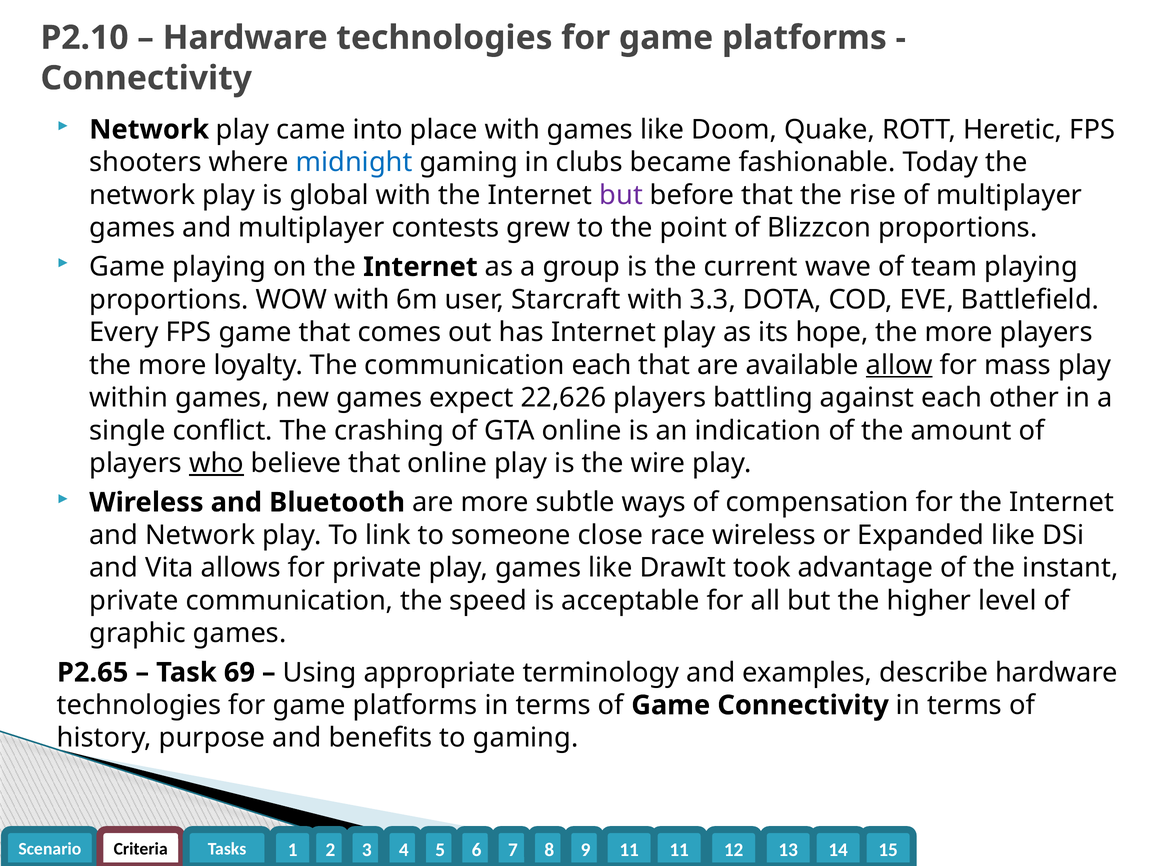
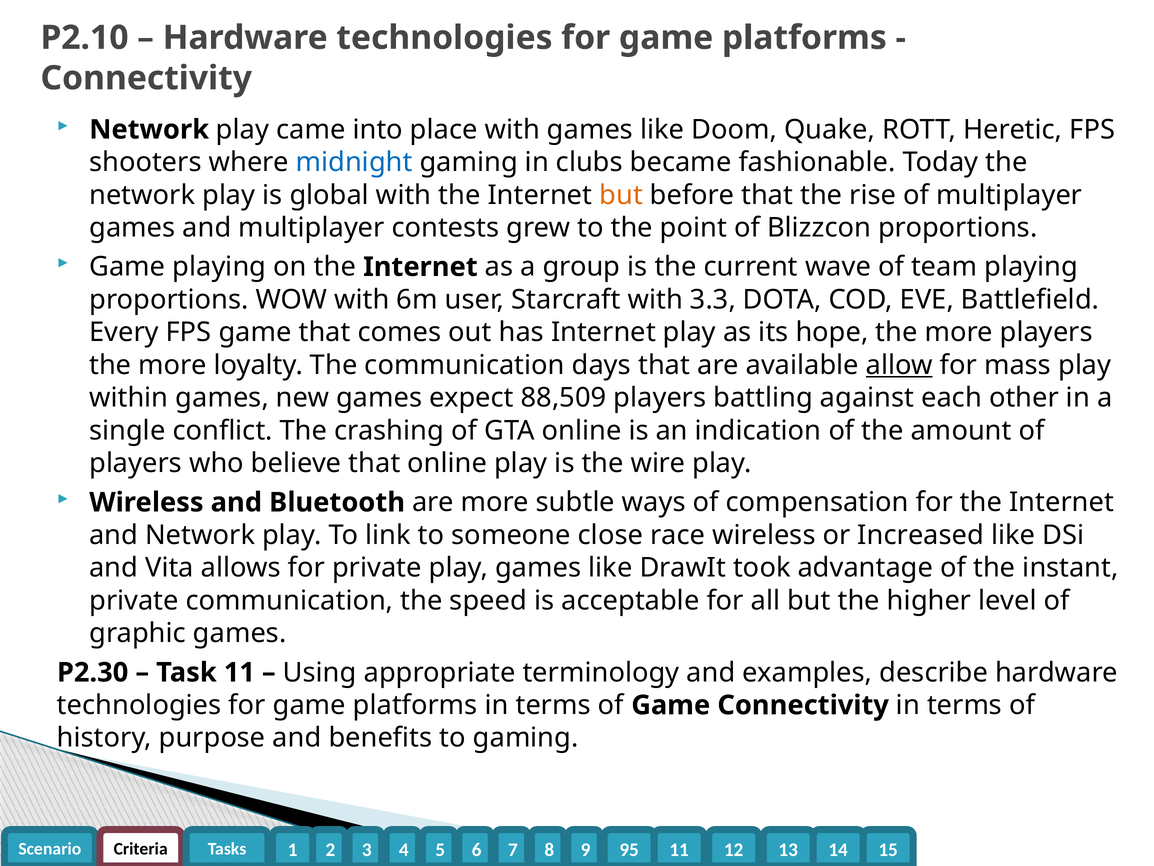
but at (621, 195) colour: purple -> orange
communication each: each -> days
22,626: 22,626 -> 88,509
who underline: present -> none
Expanded: Expanded -> Increased
P2.65: P2.65 -> P2.30
Task 69: 69 -> 11
11 at (629, 849): 11 -> 95
